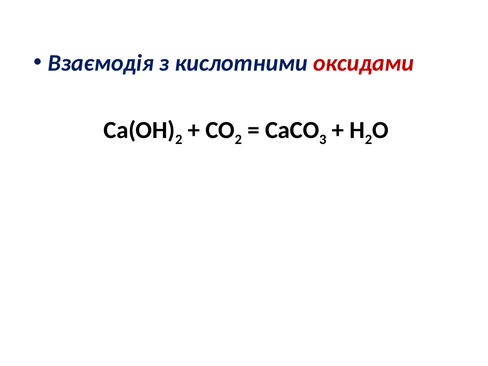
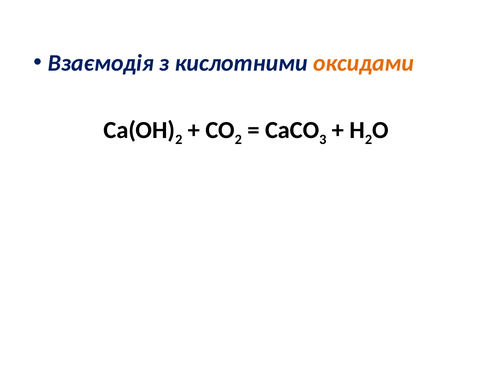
оксидами colour: red -> orange
